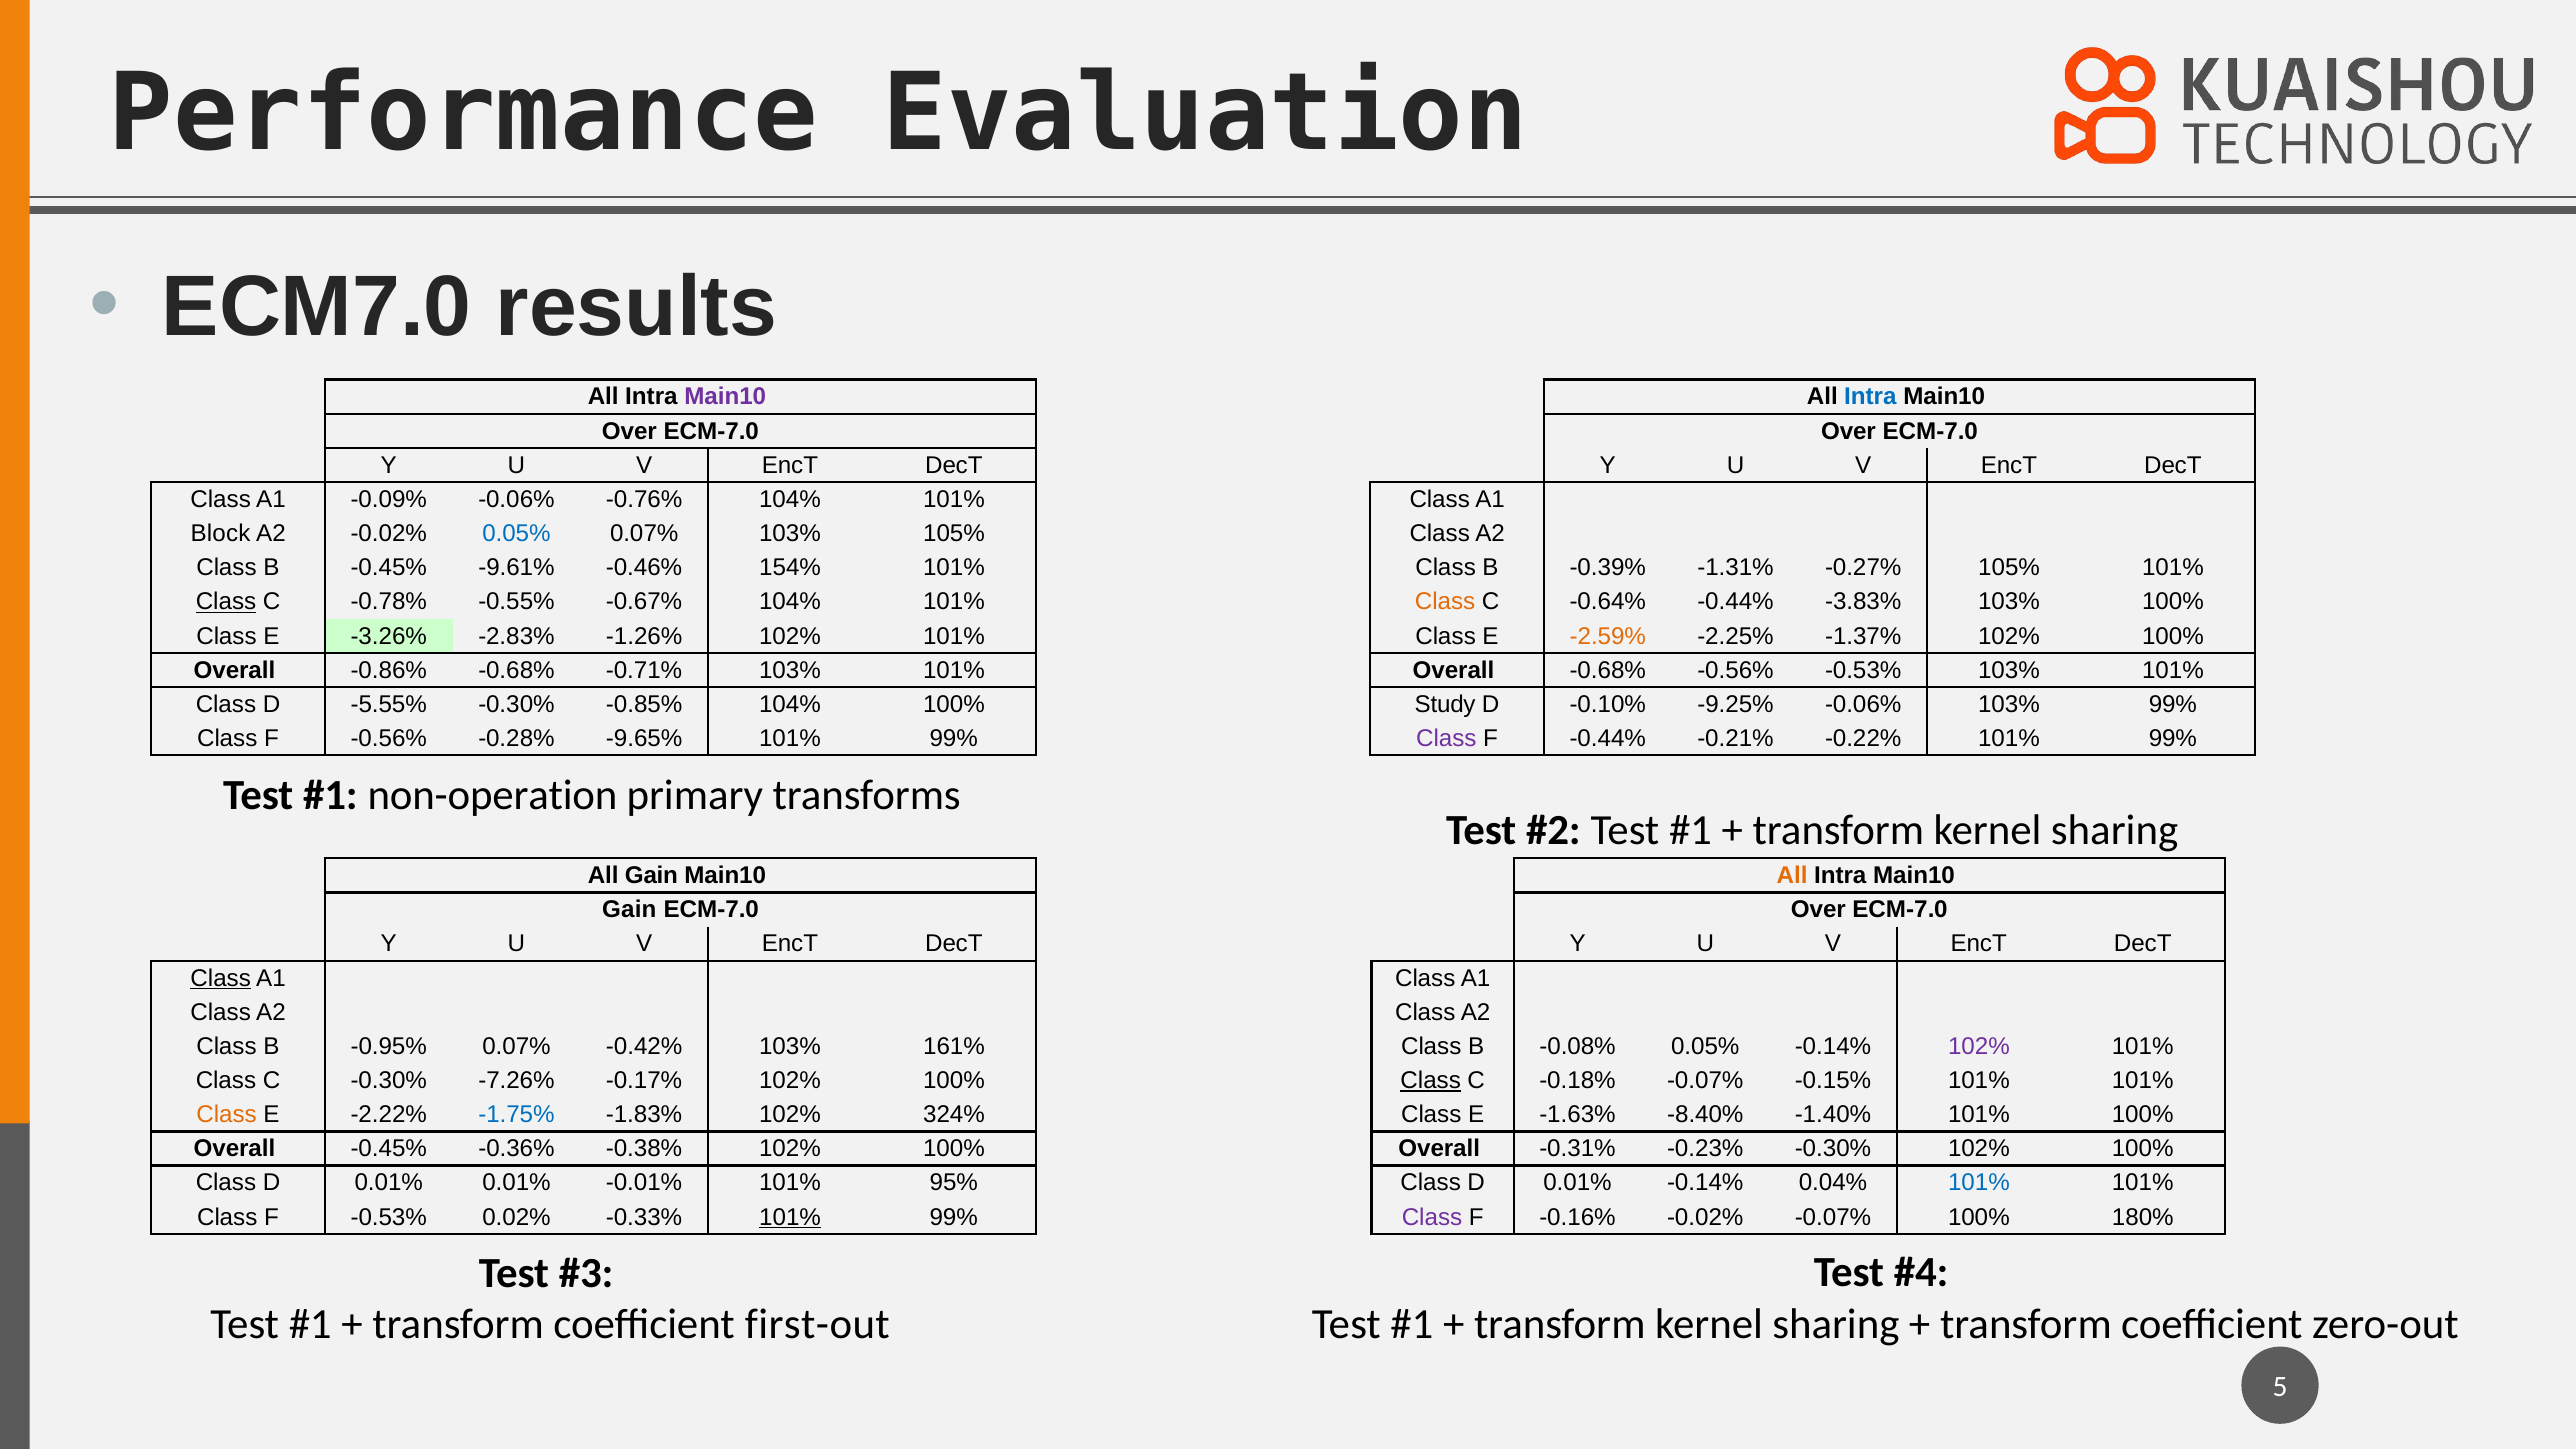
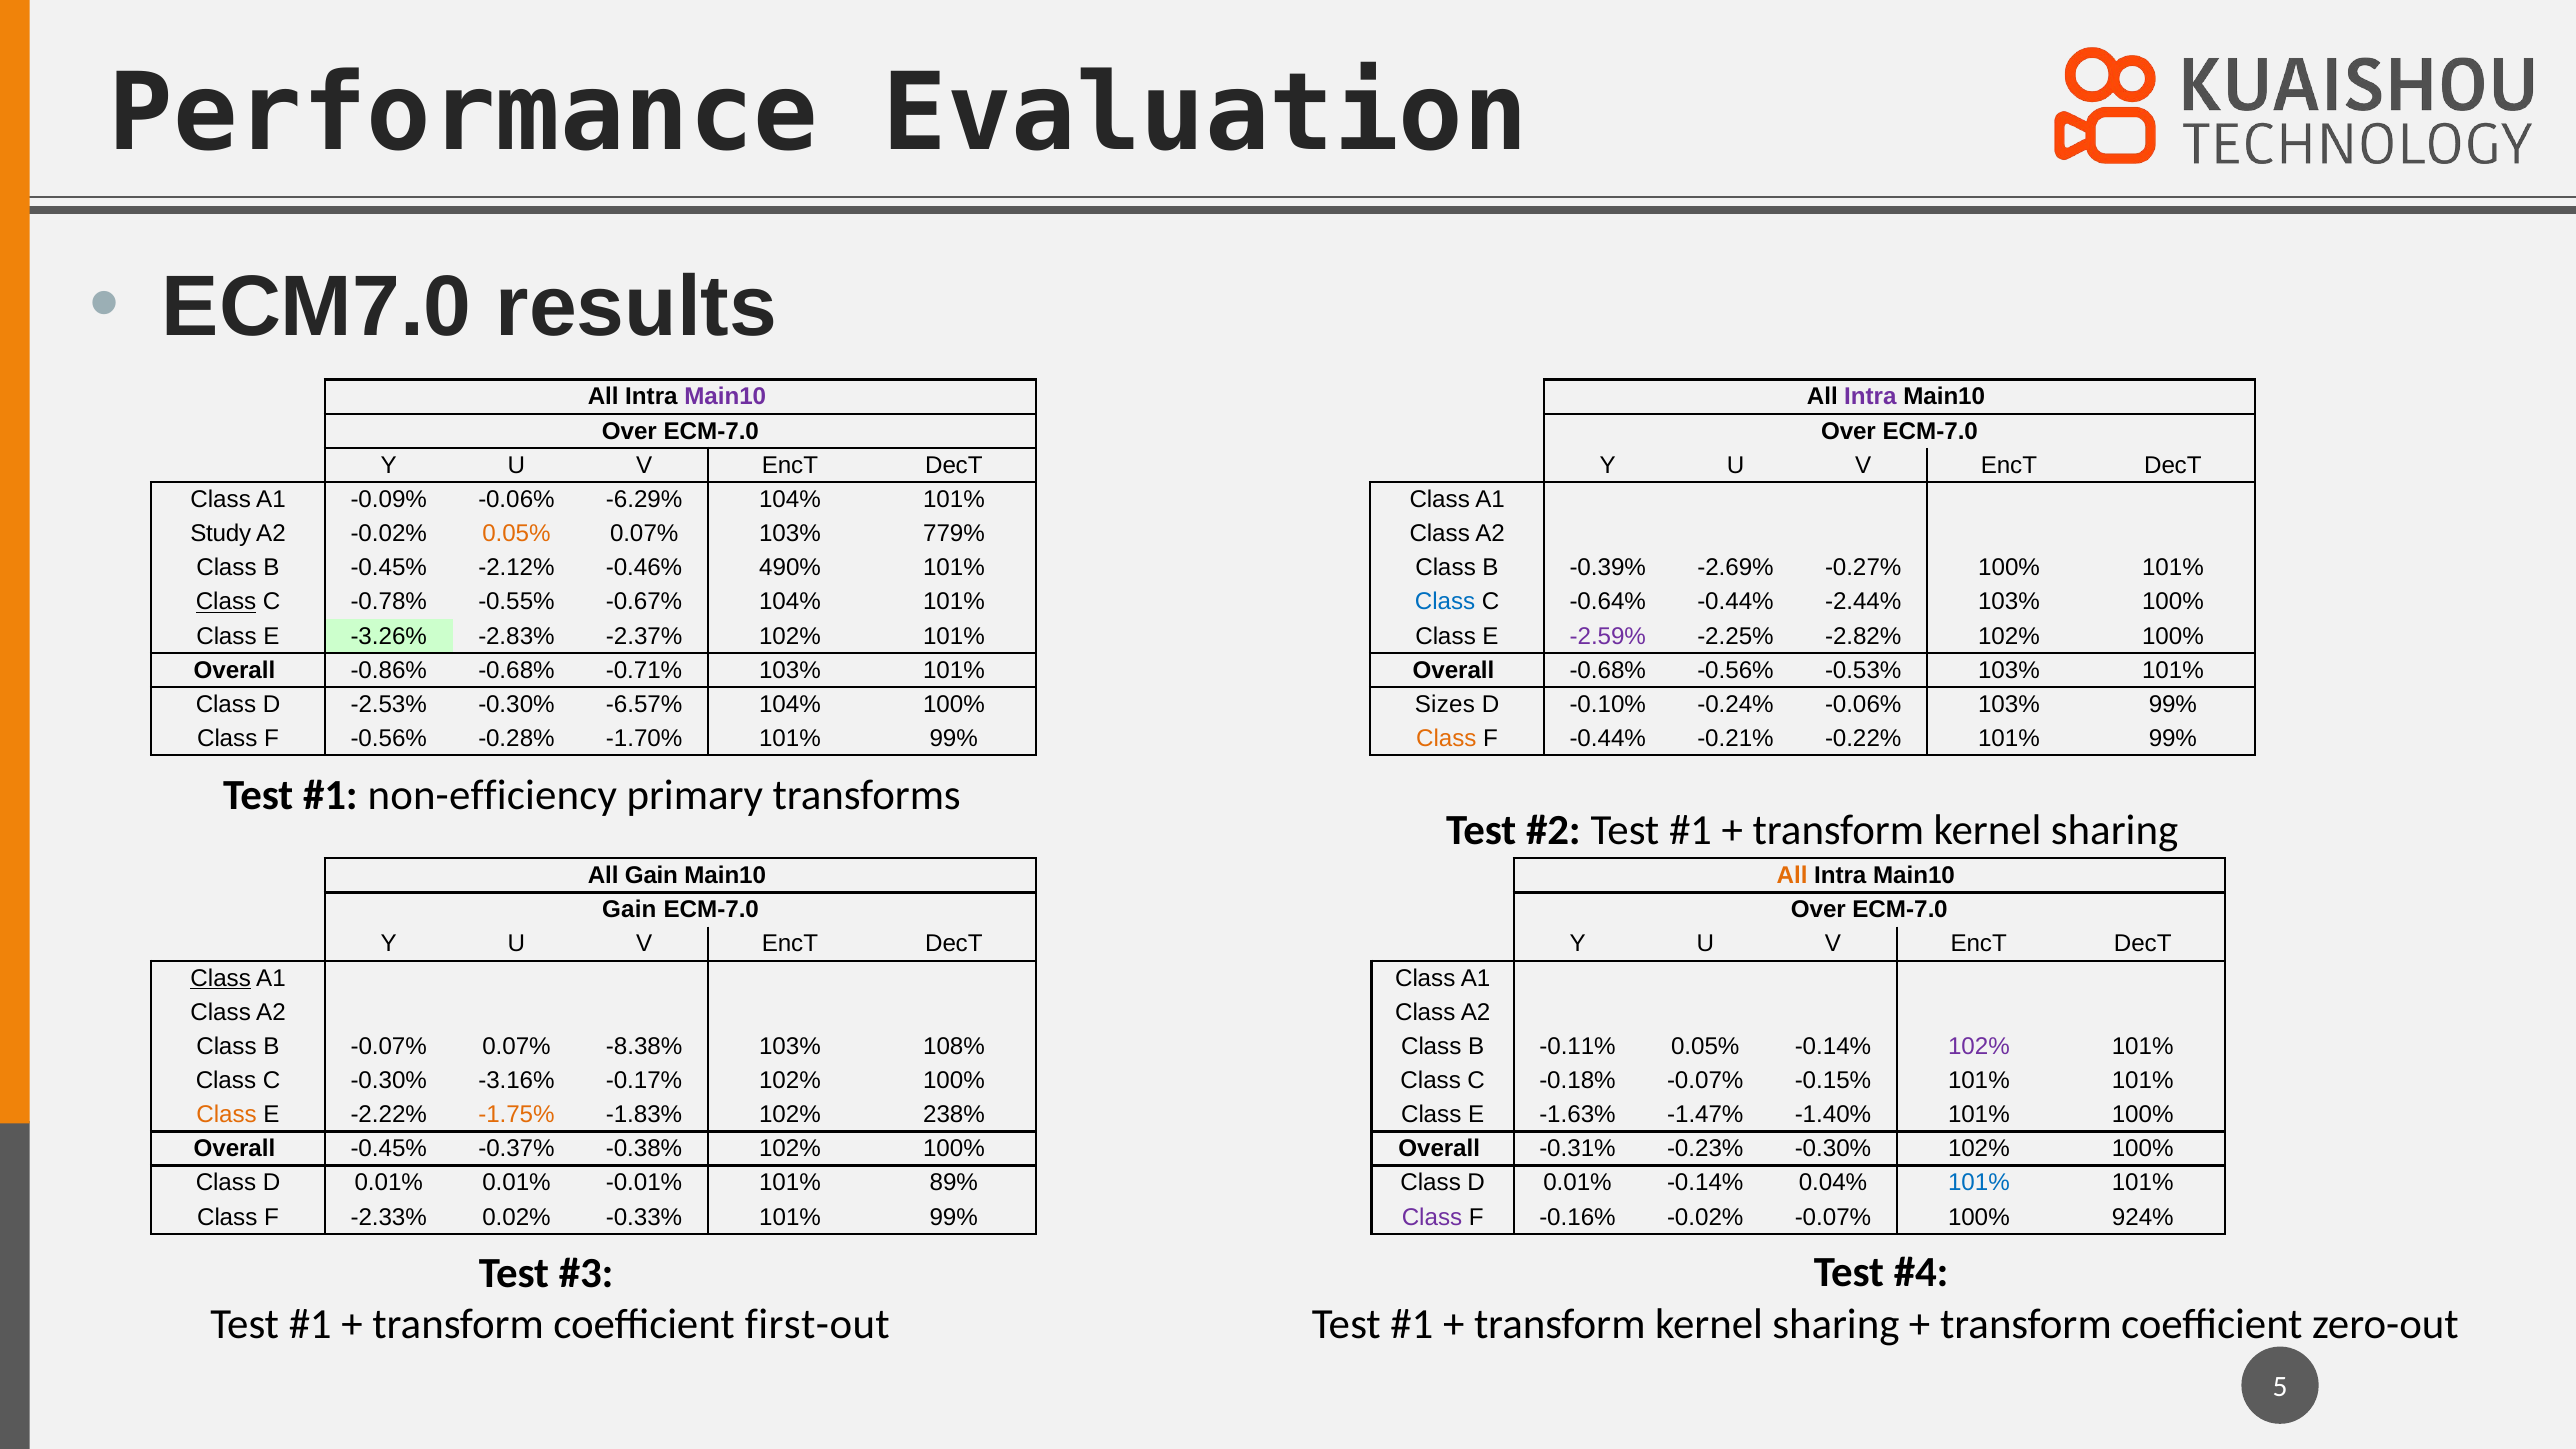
Intra at (1870, 397) colour: blue -> purple
-0.76%: -0.76% -> -6.29%
Block: Block -> Study
0.05% at (516, 534) colour: blue -> orange
103% 105%: 105% -> 779%
-9.61%: -9.61% -> -2.12%
154%: 154% -> 490%
-1.31%: -1.31% -> -2.69%
-0.27% 105%: 105% -> 100%
Class at (1445, 602) colour: orange -> blue
-3.83%: -3.83% -> -2.44%
-1.26%: -1.26% -> -2.37%
-2.59% colour: orange -> purple
-1.37%: -1.37% -> -2.82%
-5.55%: -5.55% -> -2.53%
-0.85%: -0.85% -> -6.57%
Study: Study -> Sizes
-9.25%: -9.25% -> -0.24%
-9.65%: -9.65% -> -1.70%
Class at (1446, 738) colour: purple -> orange
non-operation: non-operation -> non-efficiency
B -0.95%: -0.95% -> -0.07%
-0.42%: -0.42% -> -8.38%
161%: 161% -> 108%
-0.08%: -0.08% -> -0.11%
-7.26%: -7.26% -> -3.16%
Class at (1431, 1081) underline: present -> none
-1.75% colour: blue -> orange
324%: 324% -> 238%
-8.40%: -8.40% -> -1.47%
-0.36%: -0.36% -> -0.37%
95%: 95% -> 89%
F -0.53%: -0.53% -> -2.33%
101% at (790, 1217) underline: present -> none
180%: 180% -> 924%
